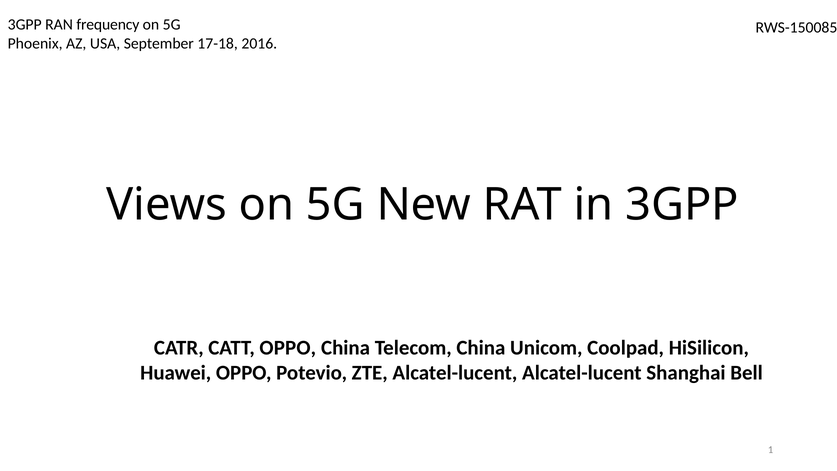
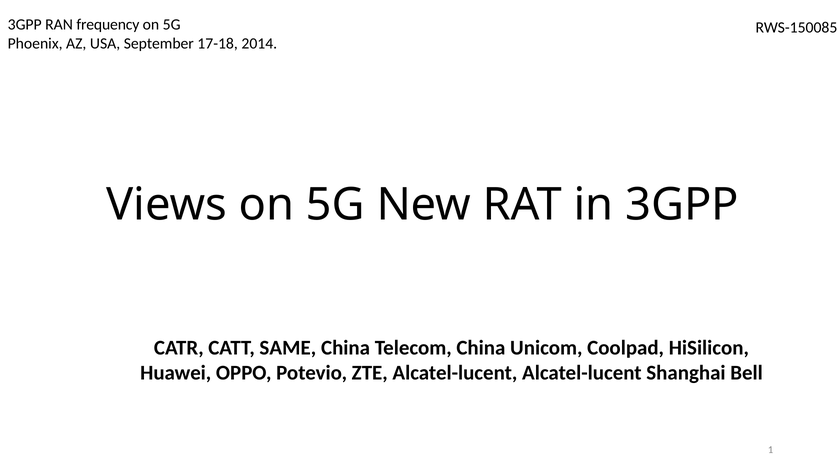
2016: 2016 -> 2014
CATT OPPO: OPPO -> SAME
